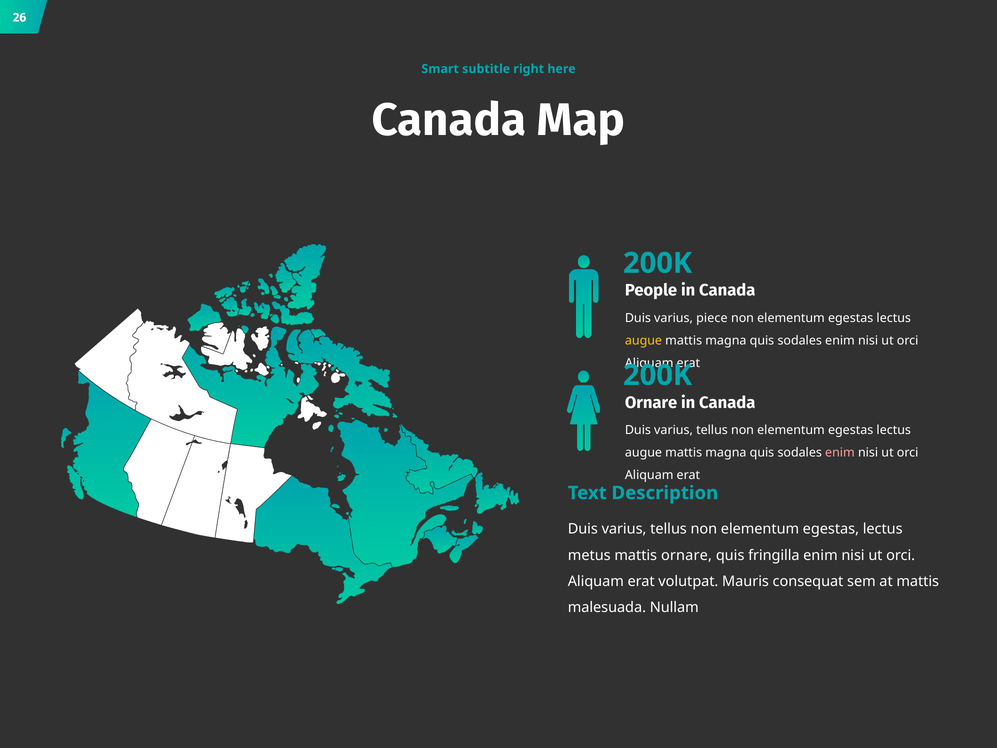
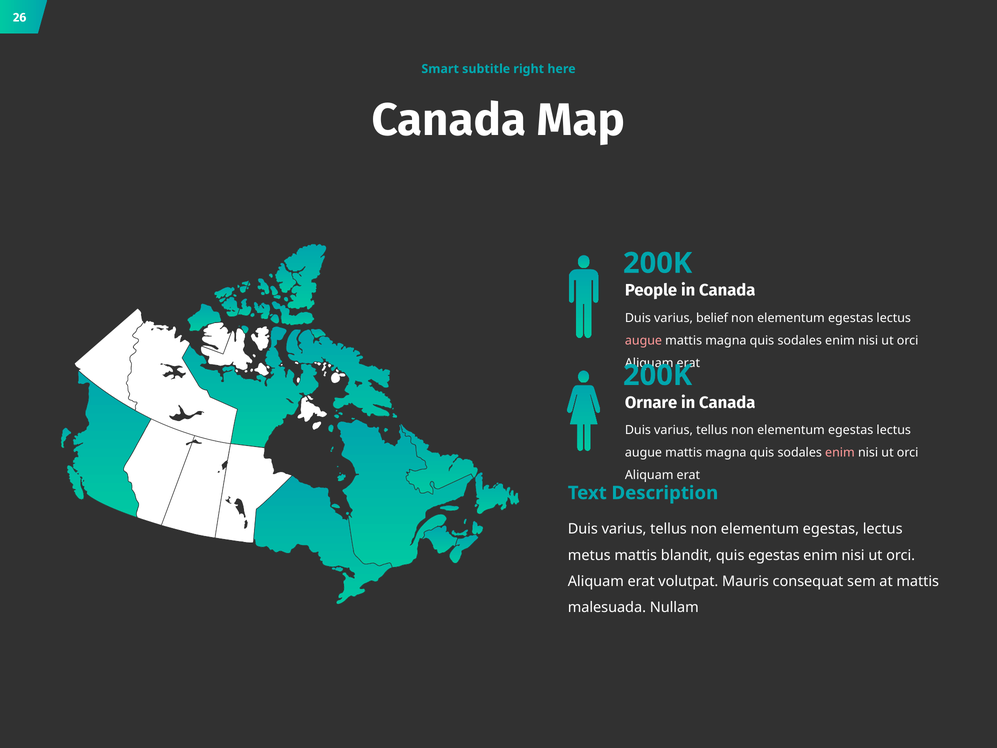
piece: piece -> belief
augue at (643, 340) colour: yellow -> pink
mattis ornare: ornare -> blandit
quis fringilla: fringilla -> egestas
